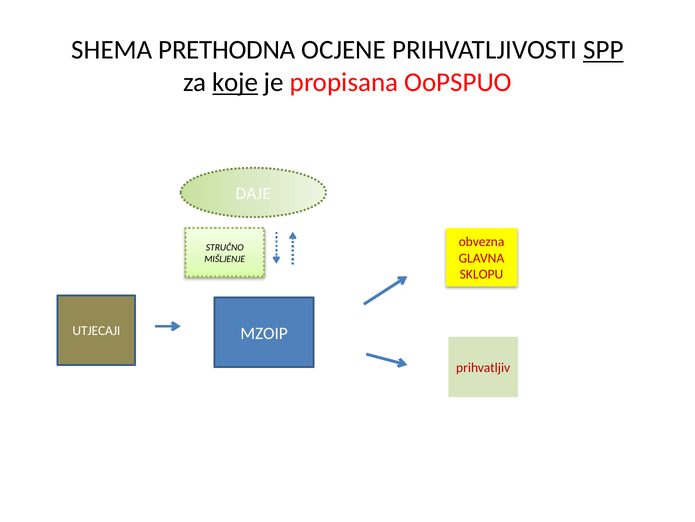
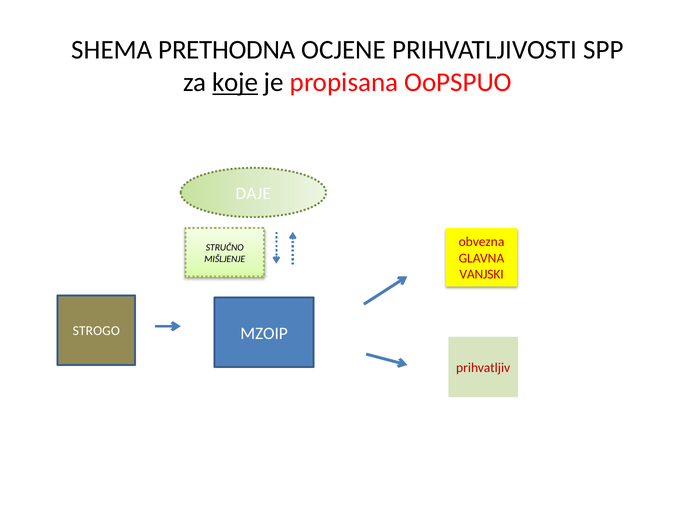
SPP underline: present -> none
SKLOPU: SKLOPU -> VANJSKI
UTJECAJI: UTJECAJI -> STROGO
